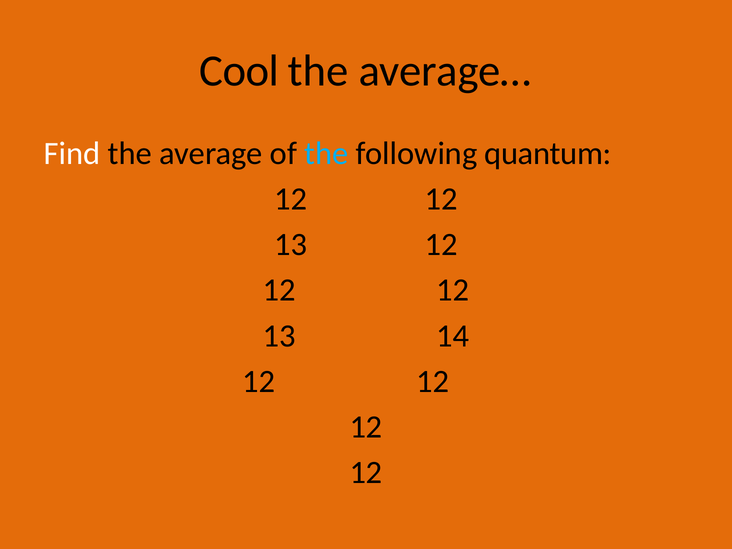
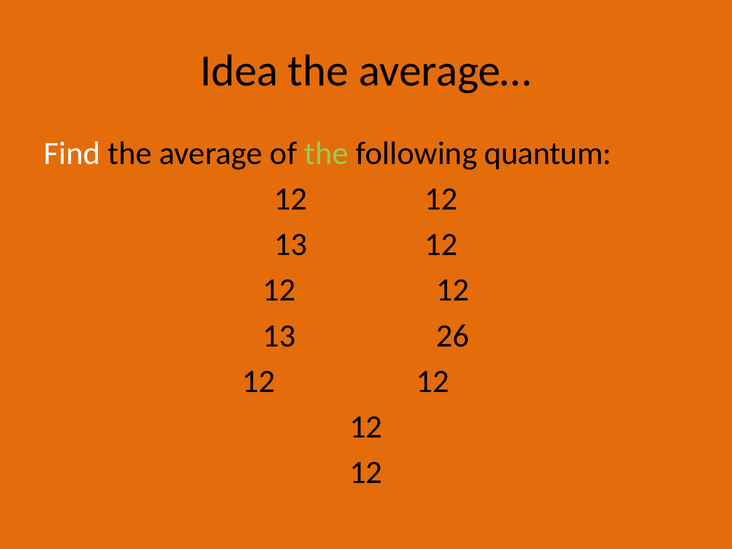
Cool: Cool -> Idea
the at (326, 154) colour: light blue -> light green
14: 14 -> 26
